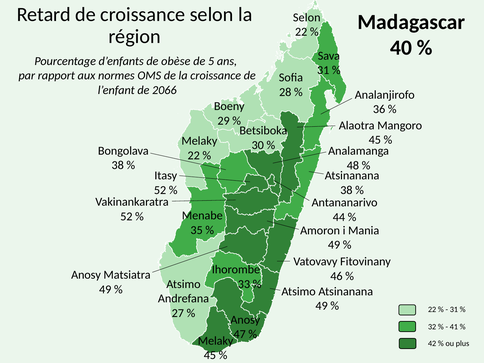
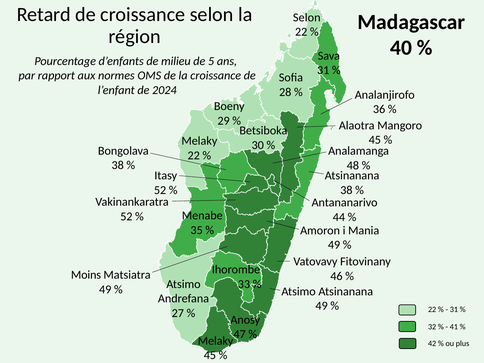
obèse: obèse -> milieu
2066: 2066 -> 2024
Anosy at (86, 275): Anosy -> Moins
